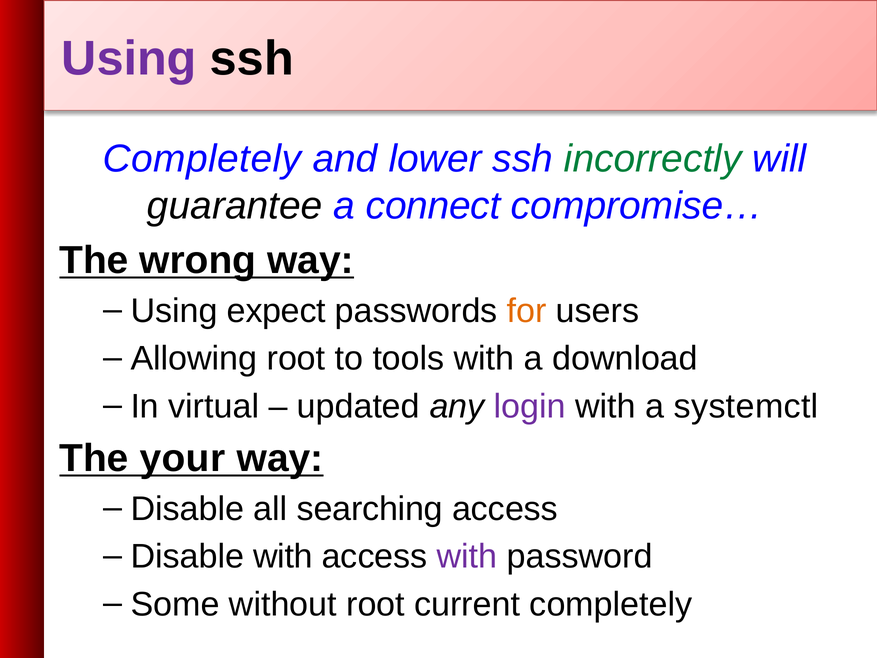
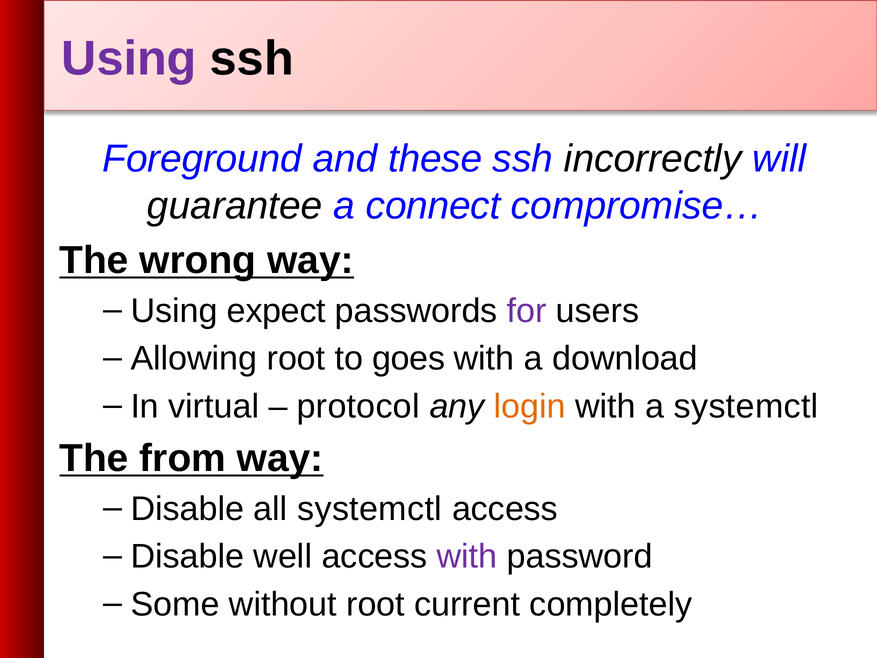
Completely at (202, 159): Completely -> Foreground
lower: lower -> these
incorrectly colour: green -> black
for colour: orange -> purple
tools: tools -> goes
updated: updated -> protocol
login colour: purple -> orange
your: your -> from
all searching: searching -> systemctl
Disable with: with -> well
